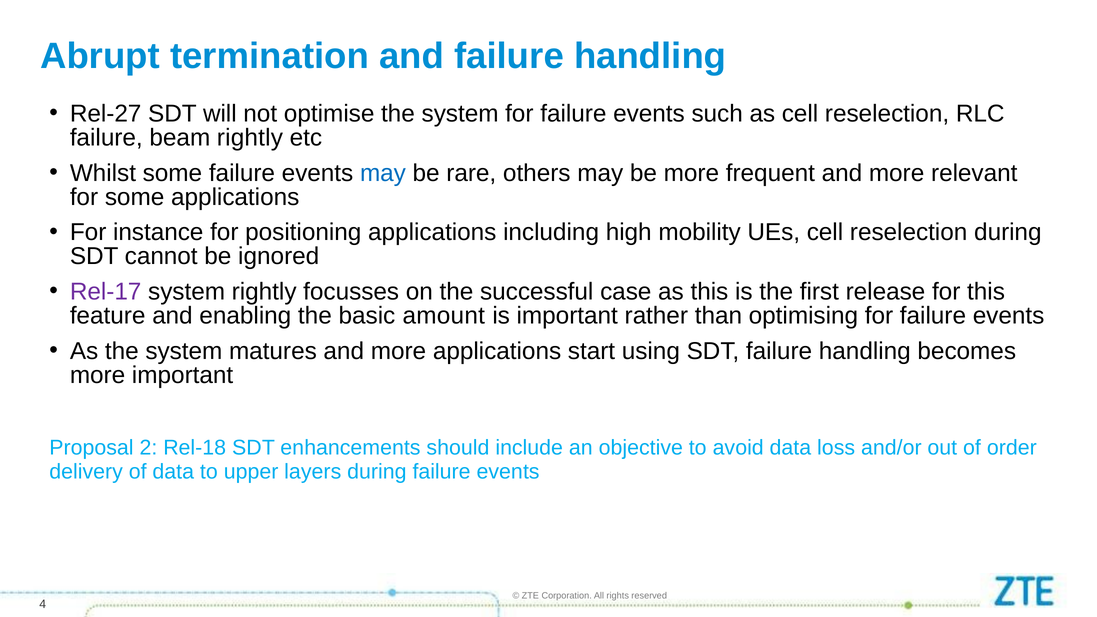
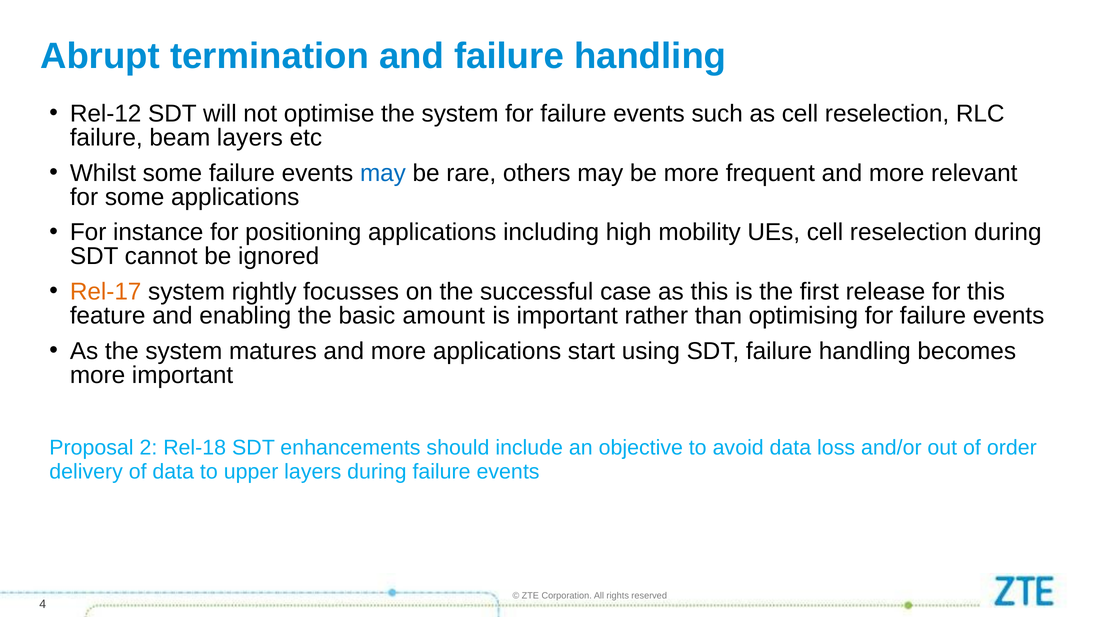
Rel-27: Rel-27 -> Rel-12
beam rightly: rightly -> layers
Rel-17 colour: purple -> orange
